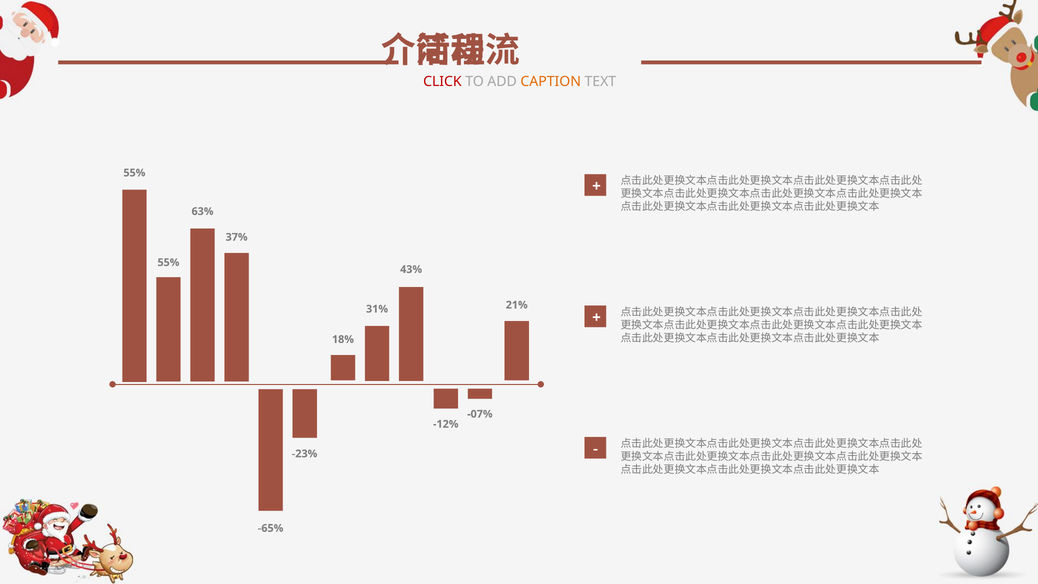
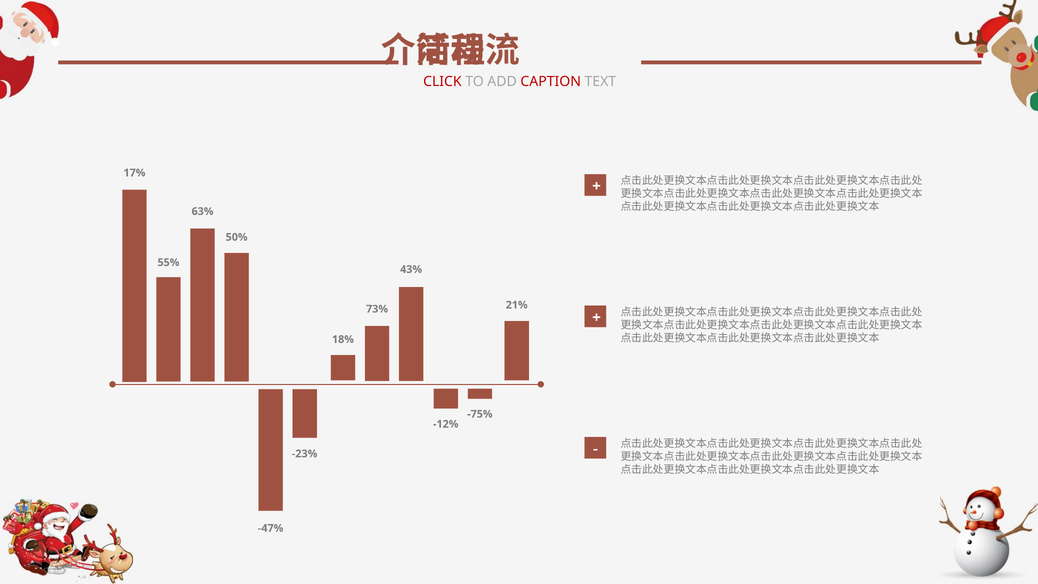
CAPTION colour: orange -> red
55% at (134, 173): 55% -> 17%
37%: 37% -> 50%
31%: 31% -> 73%
-07%: -07% -> -75%
-65%: -65% -> -47%
